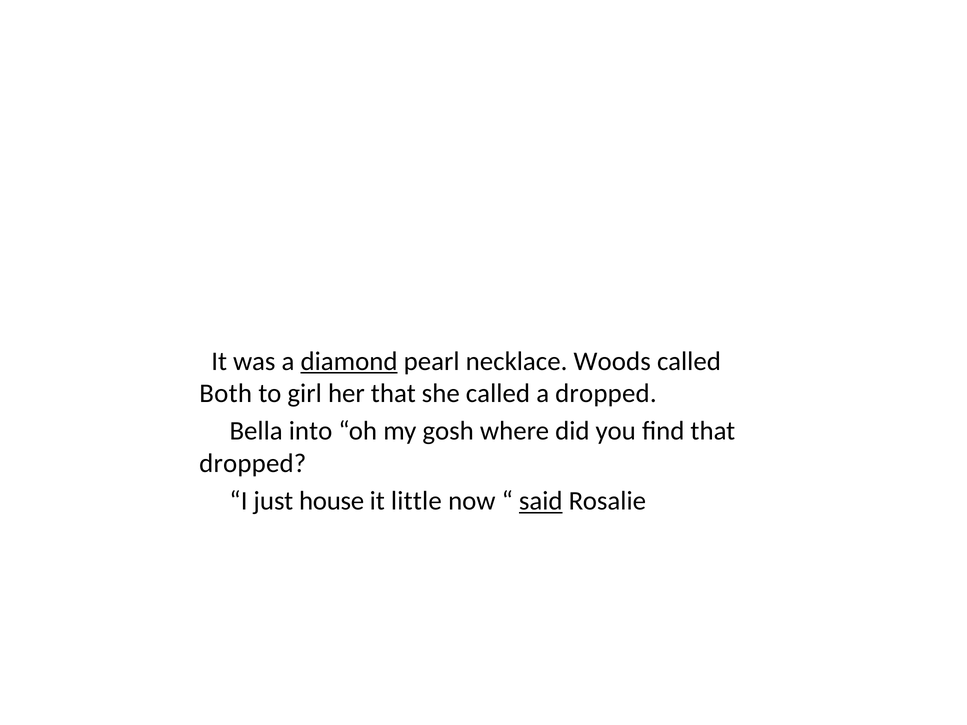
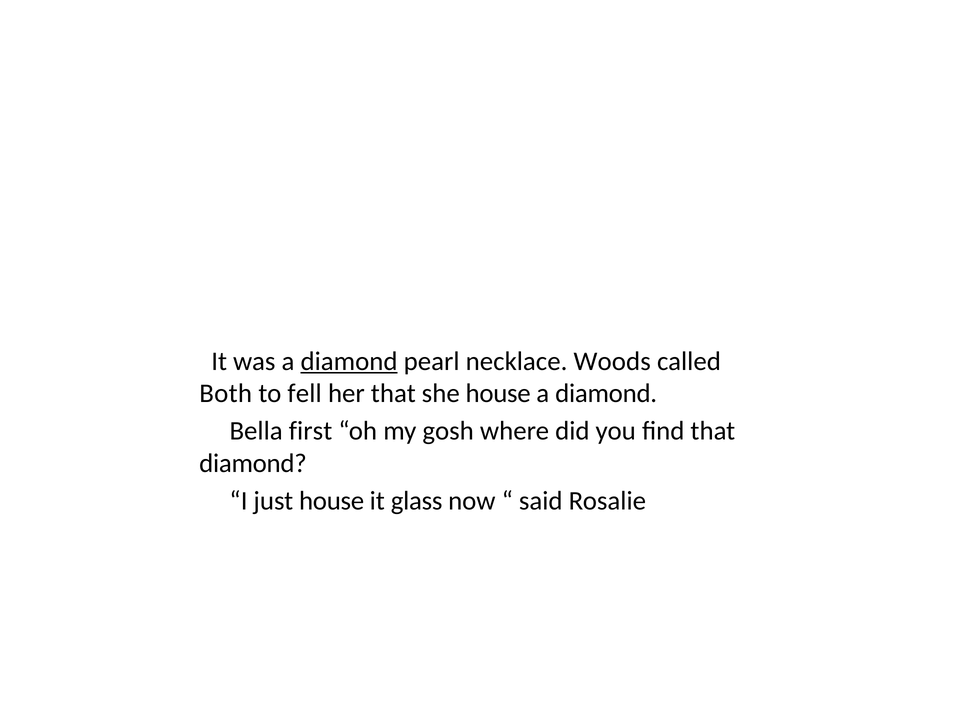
girl: girl -> fell
she called: called -> house
dropped at (606, 394): dropped -> diamond
into: into -> first
dropped at (253, 464): dropped -> diamond
little: little -> glass
said underline: present -> none
